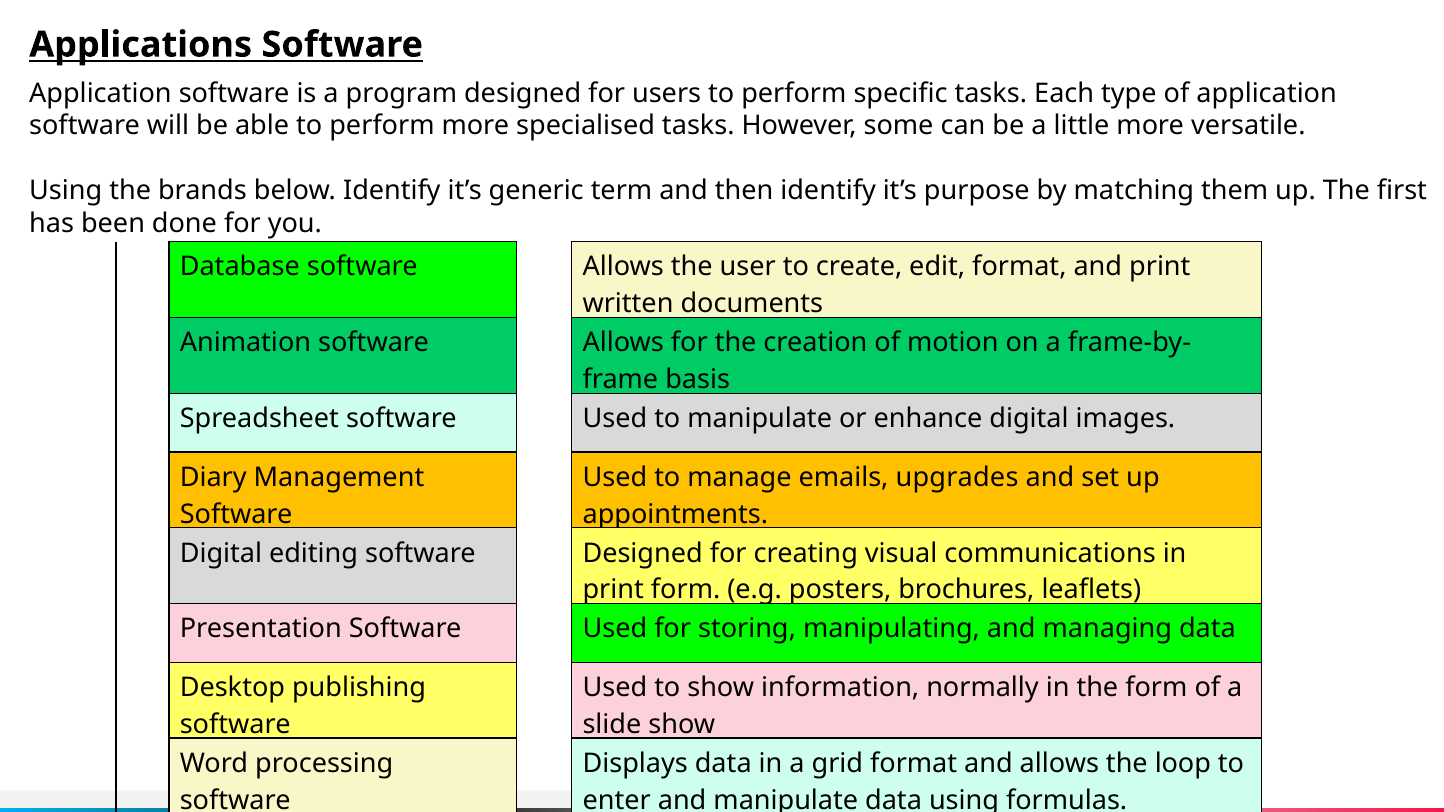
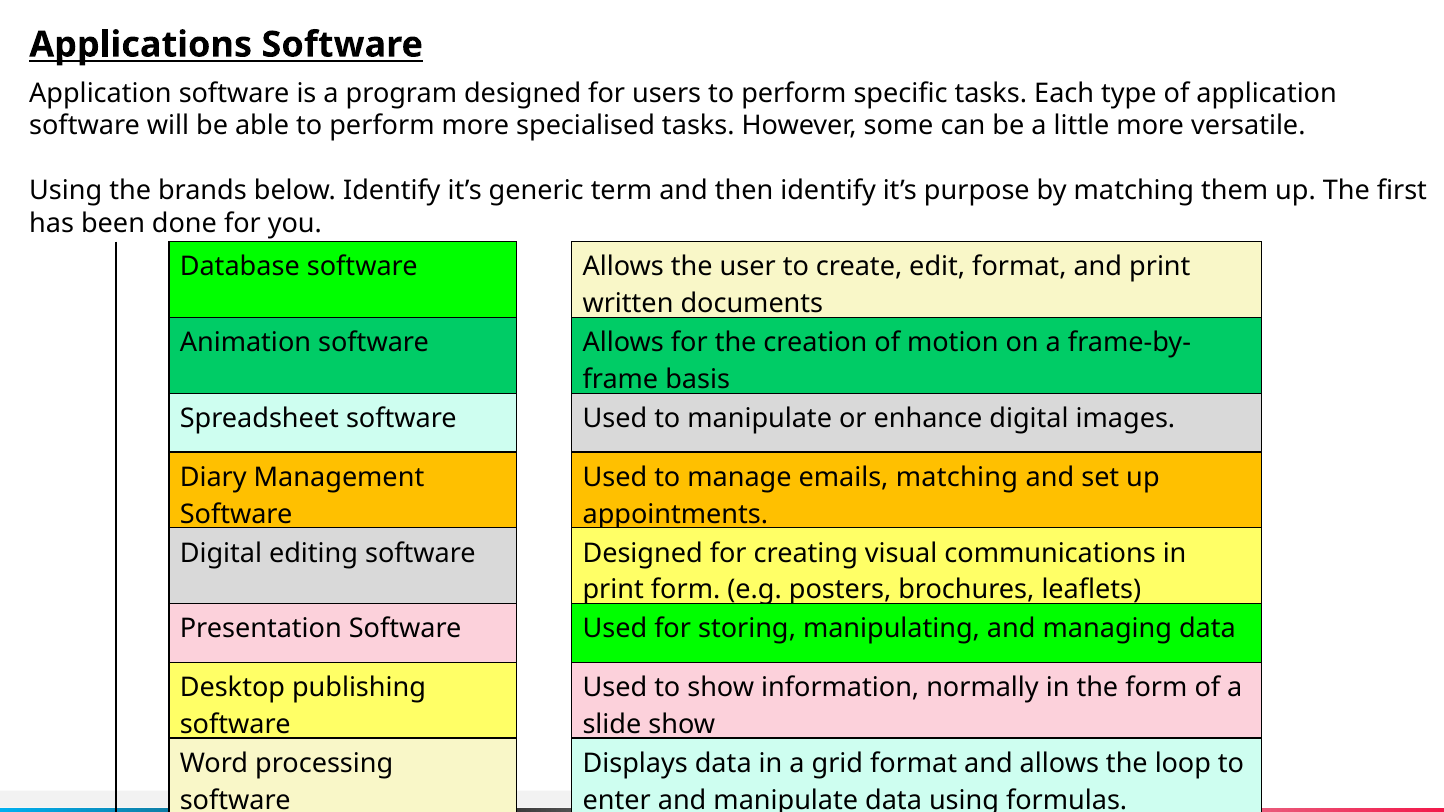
emails upgrades: upgrades -> matching
